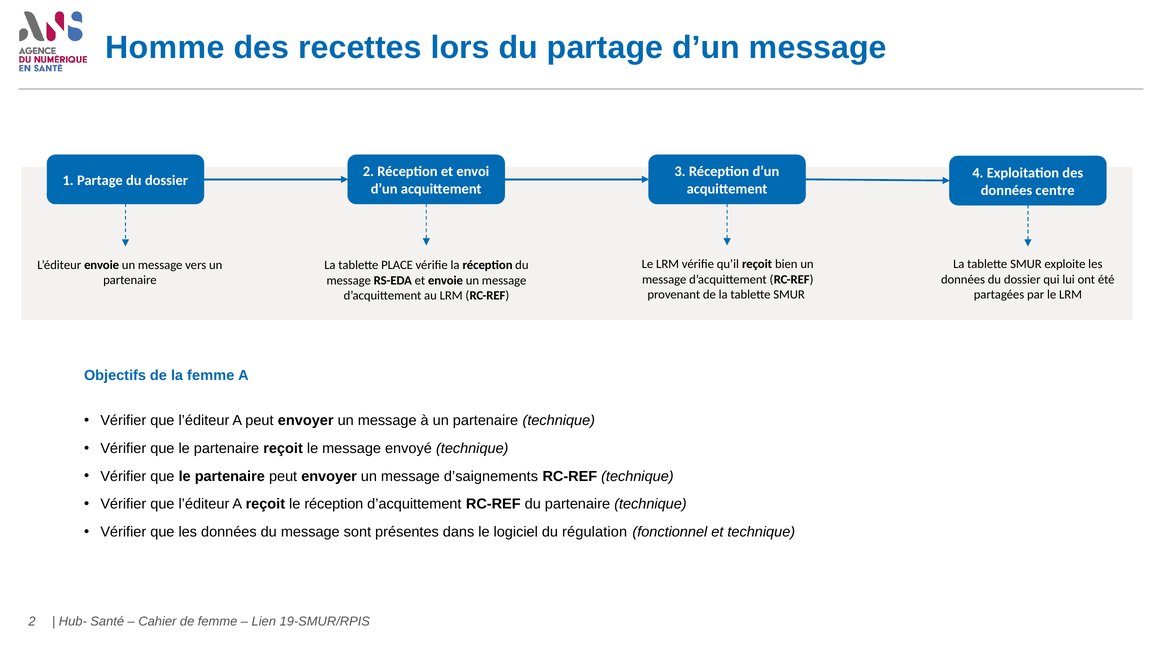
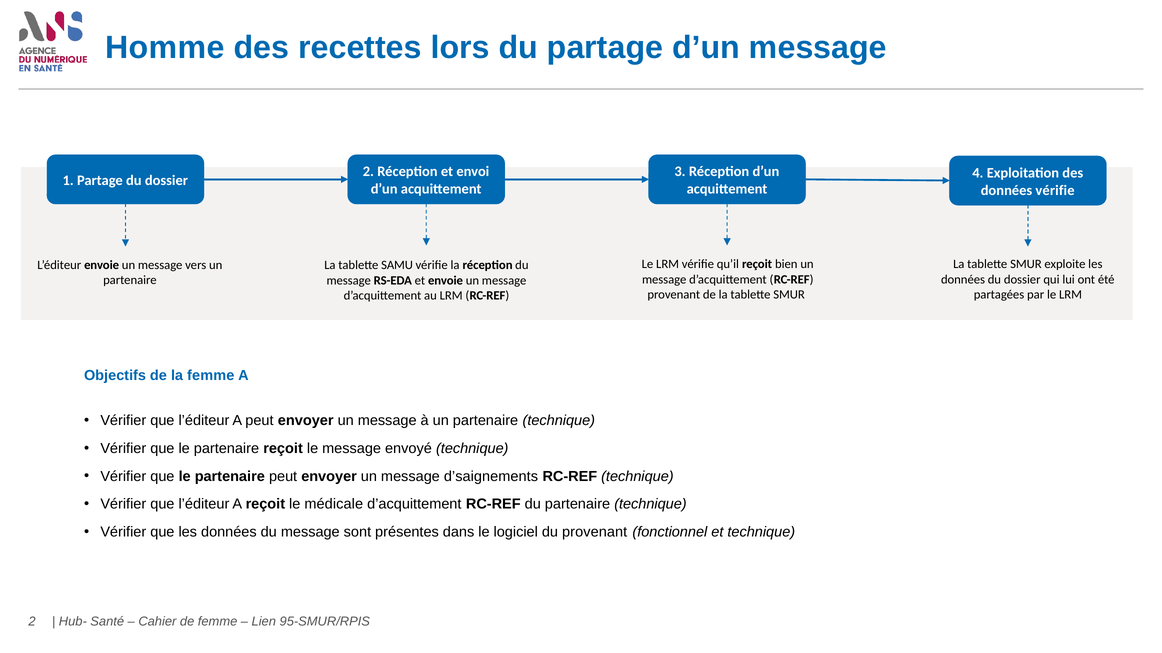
données centre: centre -> vérifie
PLACE: PLACE -> SAMU
le réception: réception -> médicale
du régulation: régulation -> provenant
19-SMUR/RPIS: 19-SMUR/RPIS -> 95-SMUR/RPIS
